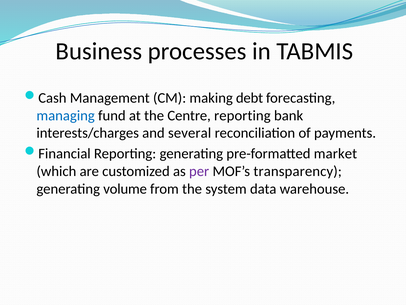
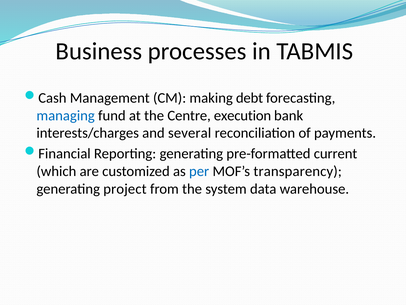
Centre reporting: reporting -> execution
market: market -> current
per colour: purple -> blue
volume: volume -> project
